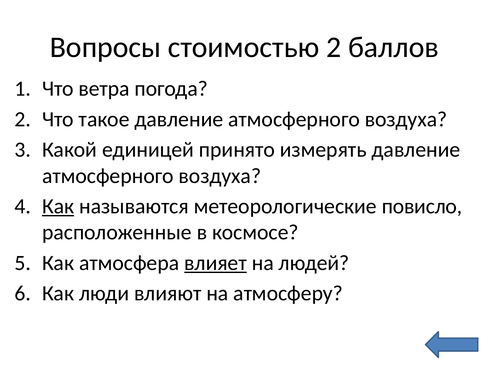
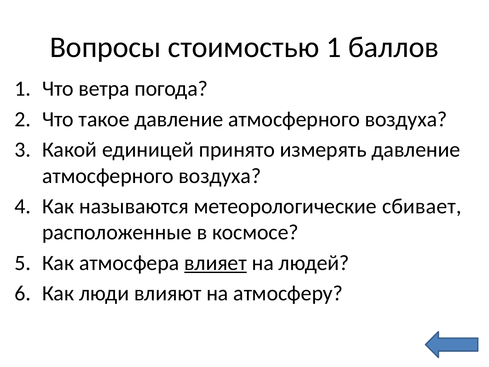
стоимостью 2: 2 -> 1
Как at (58, 206) underline: present -> none
повисло: повисло -> сбивает
